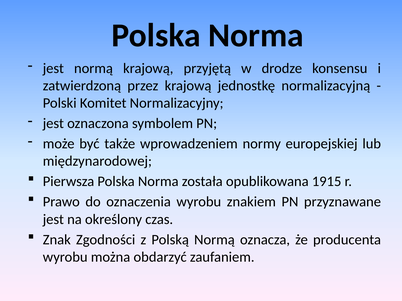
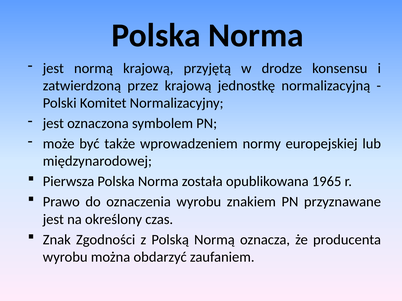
1915: 1915 -> 1965
